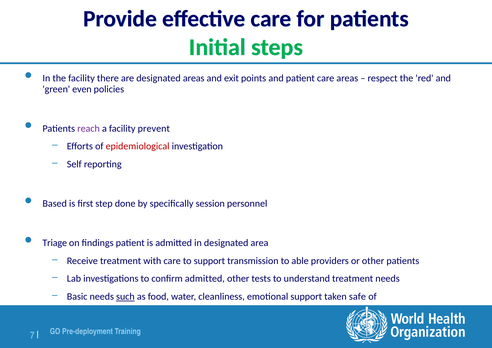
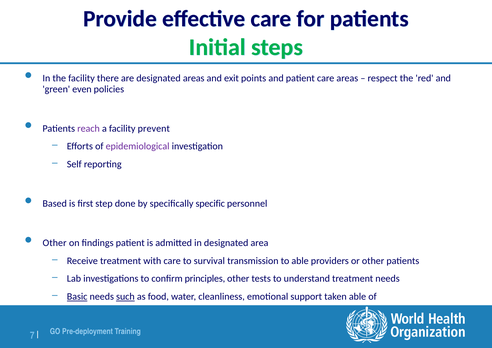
epidemiological colour: red -> purple
session: session -> specific
Triage at (55, 243): Triage -> Other
to support: support -> survival
confirm admitted: admitted -> principles
Basic underline: none -> present
taken safe: safe -> able
